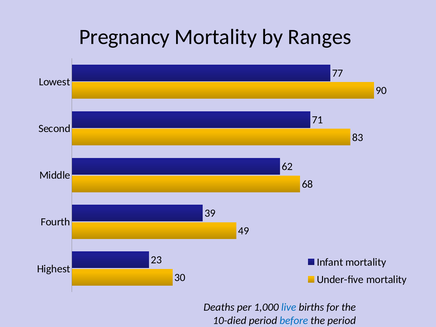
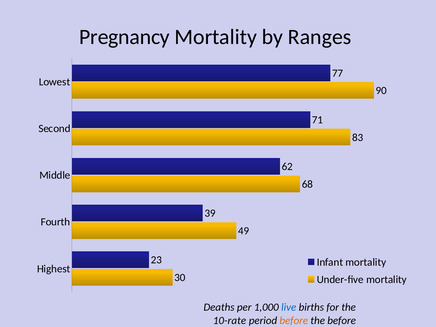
10-died: 10-died -> 10-rate
before at (294, 320) colour: blue -> orange
the period: period -> before
